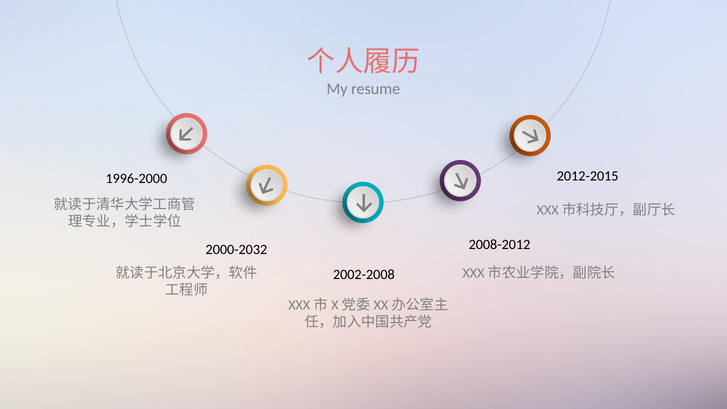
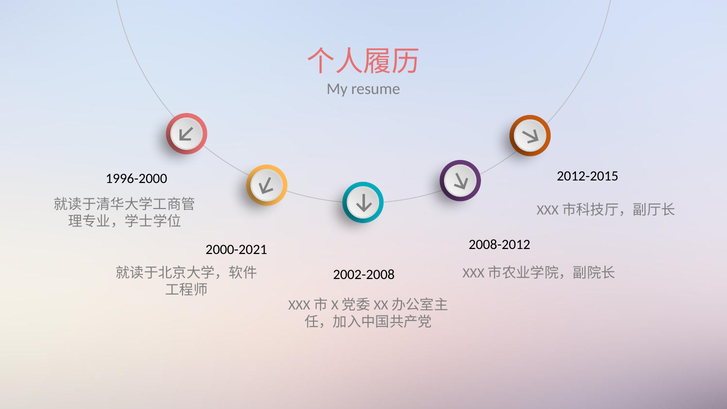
2000-2032: 2000-2032 -> 2000-2021
